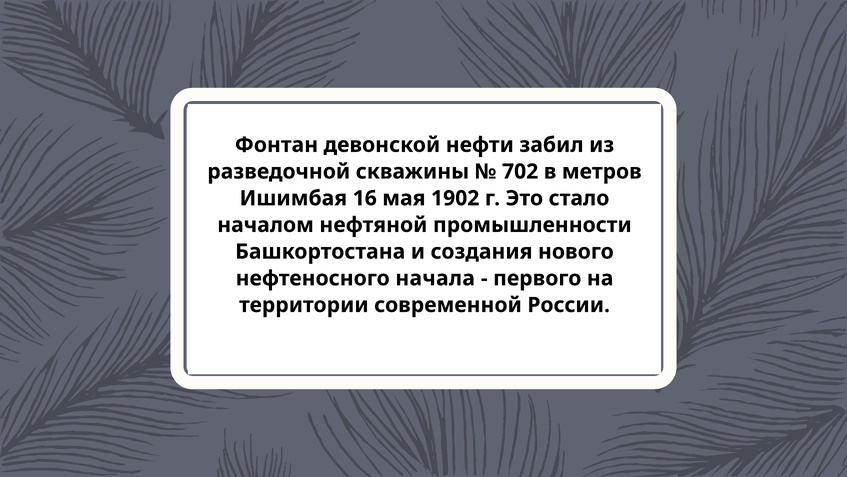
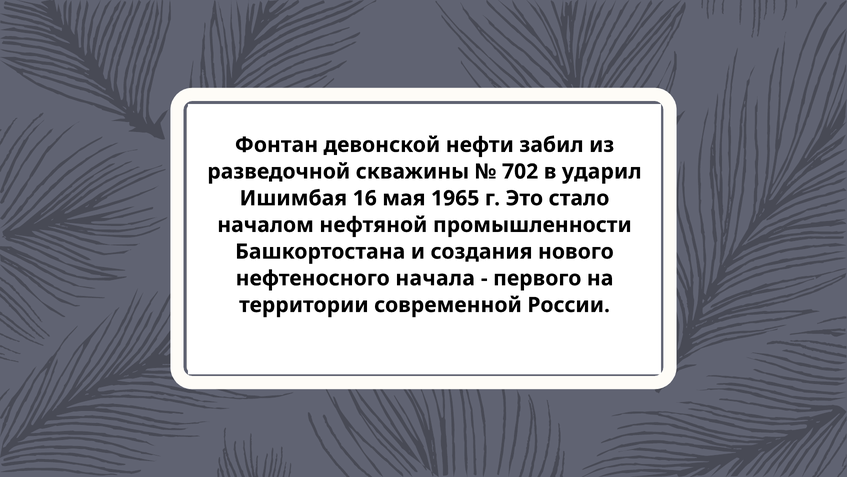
метров: метров -> ударил
1902: 1902 -> 1965
